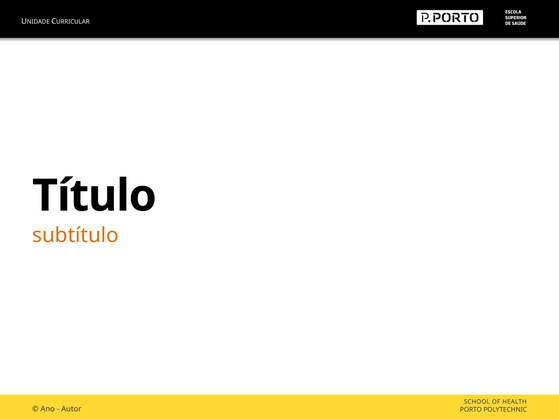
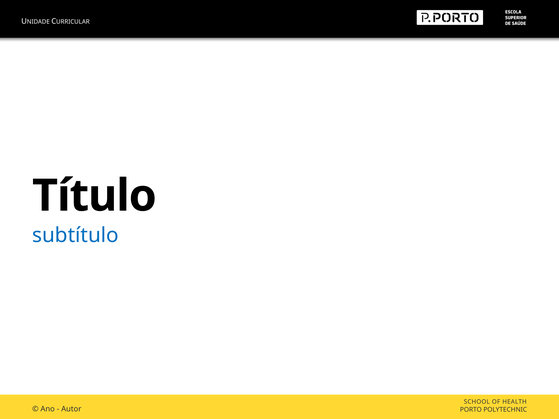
subtítulo colour: orange -> blue
